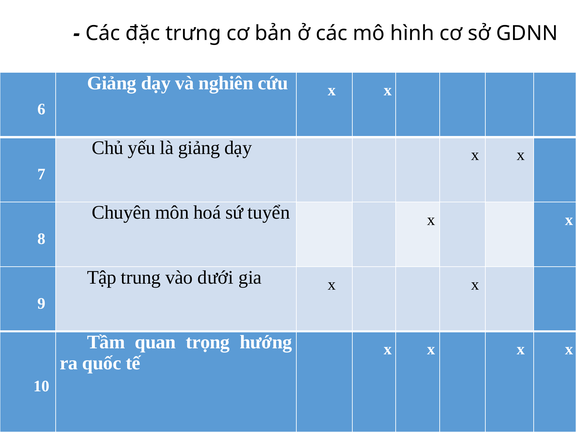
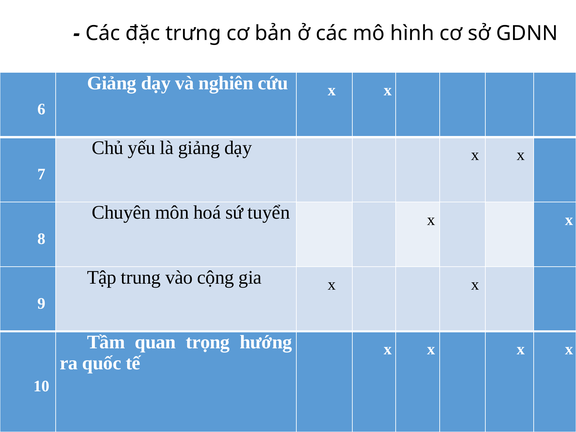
dưới: dưới -> cộng
